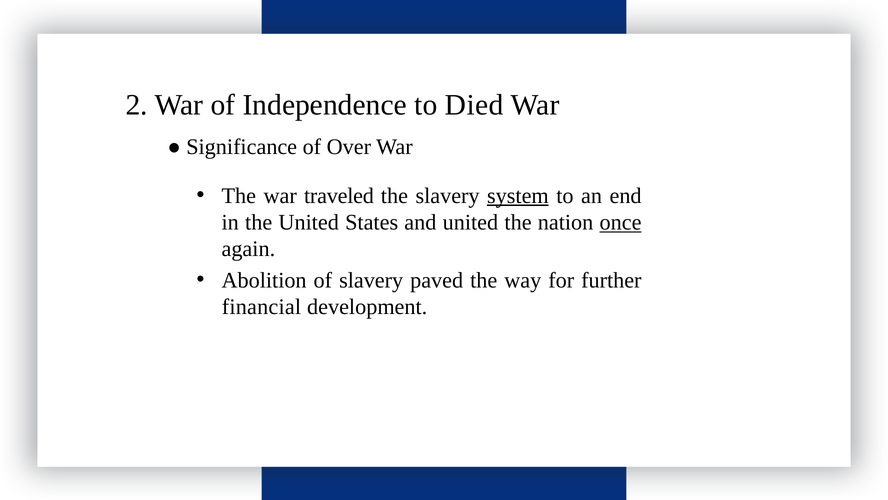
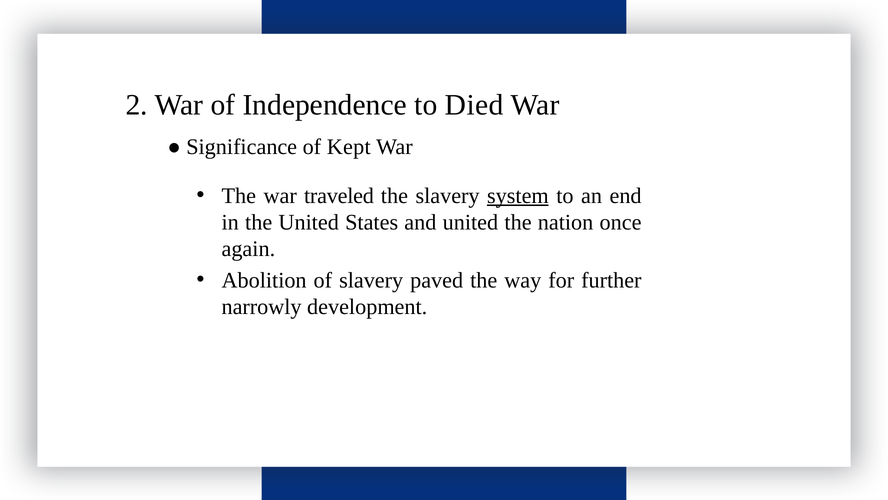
Over: Over -> Kept
once underline: present -> none
financial: financial -> narrowly
